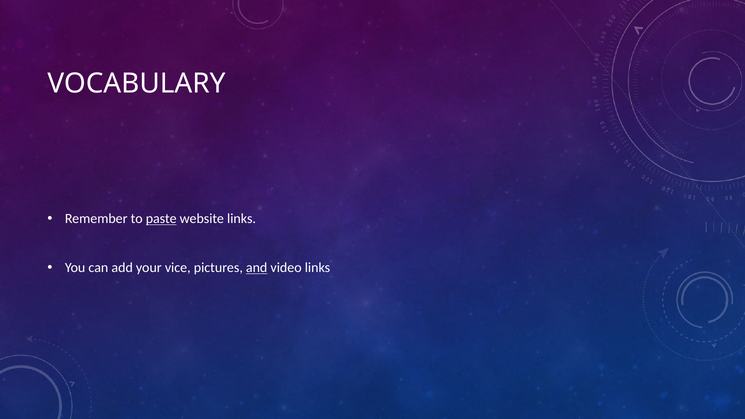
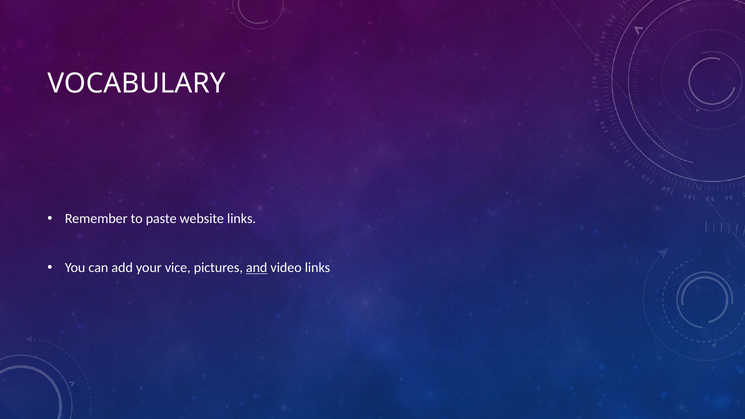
paste underline: present -> none
